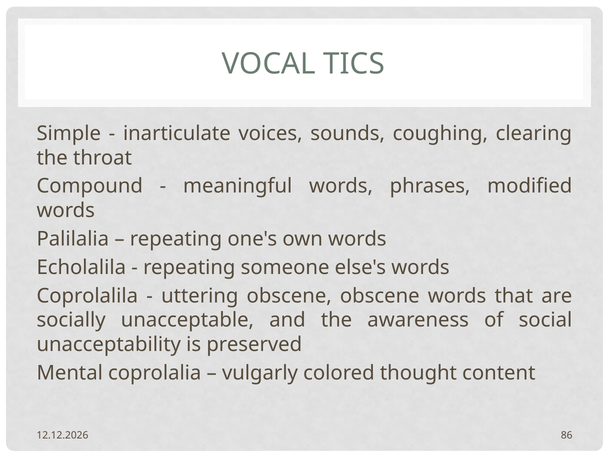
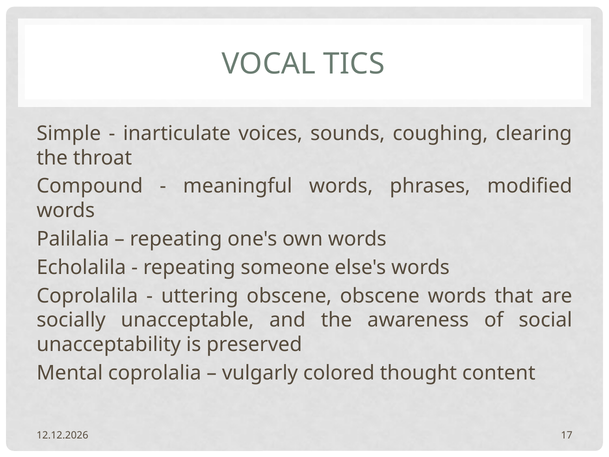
86: 86 -> 17
